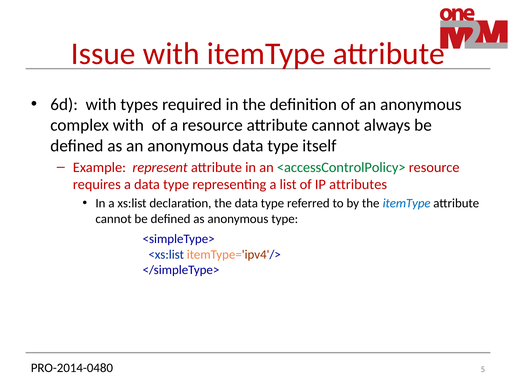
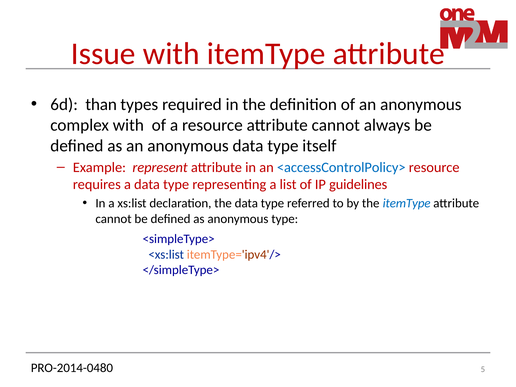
6d with: with -> than
<accessControlPolicy> colour: green -> blue
attributes: attributes -> guidelines
